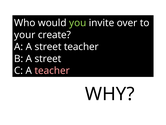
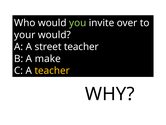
your create: create -> would
B A street: street -> make
teacher at (52, 70) colour: pink -> yellow
